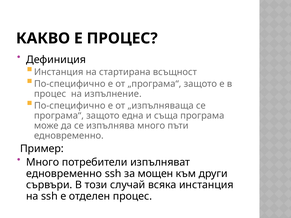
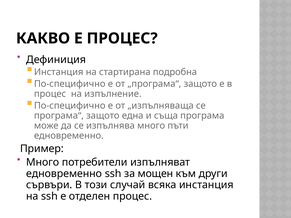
всъщност: всъщност -> подробна
